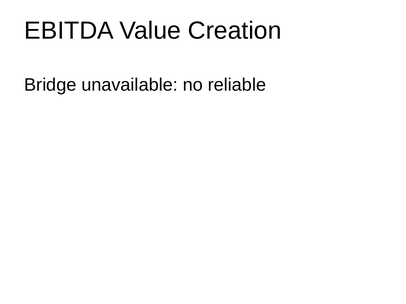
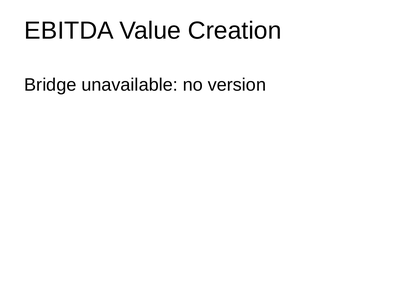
reliable: reliable -> version
